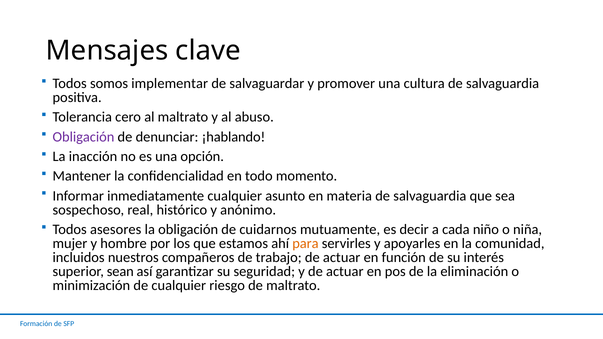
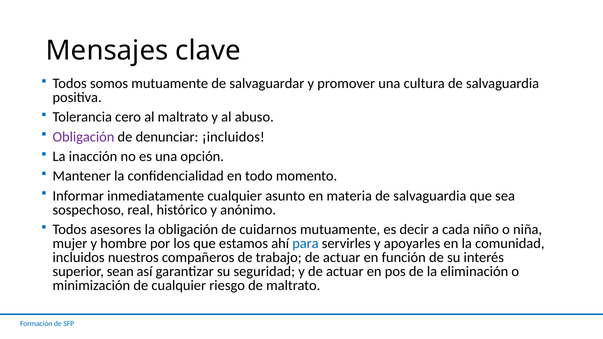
somos implementar: implementar -> mutuamente
¡hablando: ¡hablando -> ¡incluidos
para colour: orange -> blue
